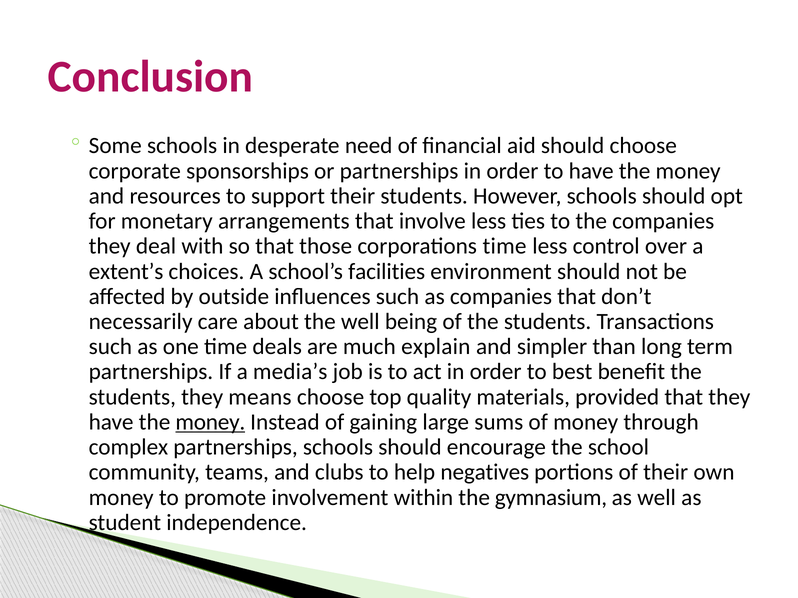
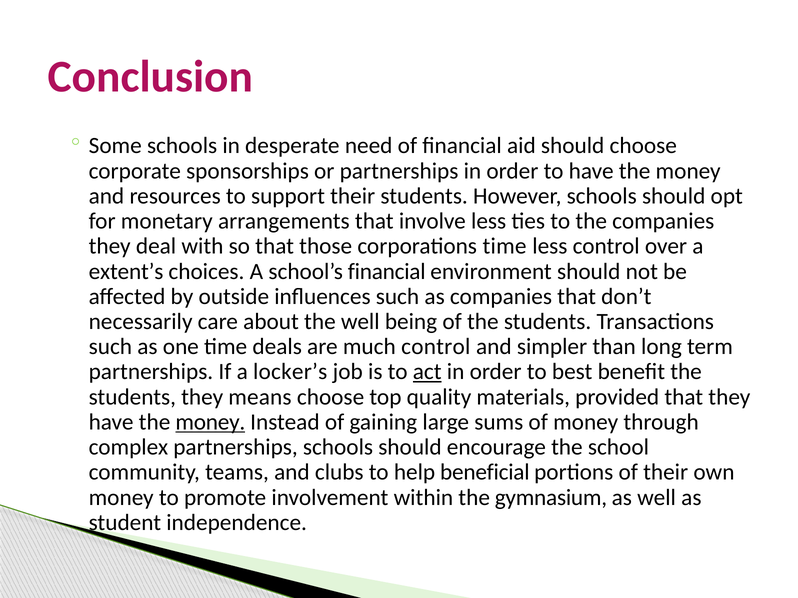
school’s facilities: facilities -> financial
much explain: explain -> control
media’s: media’s -> locker’s
act underline: none -> present
negatives: negatives -> beneficial
